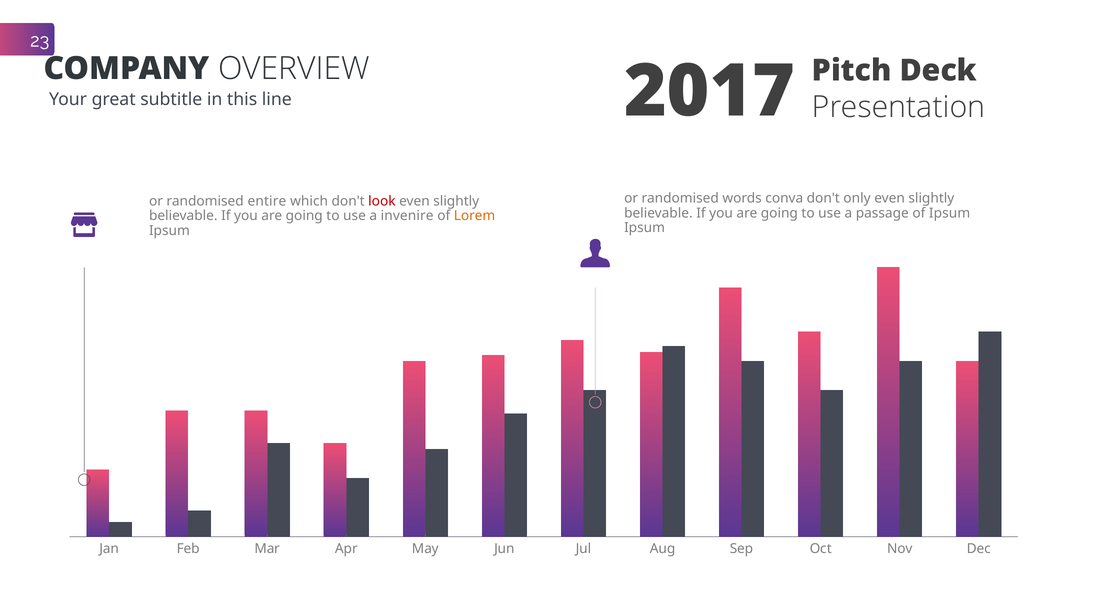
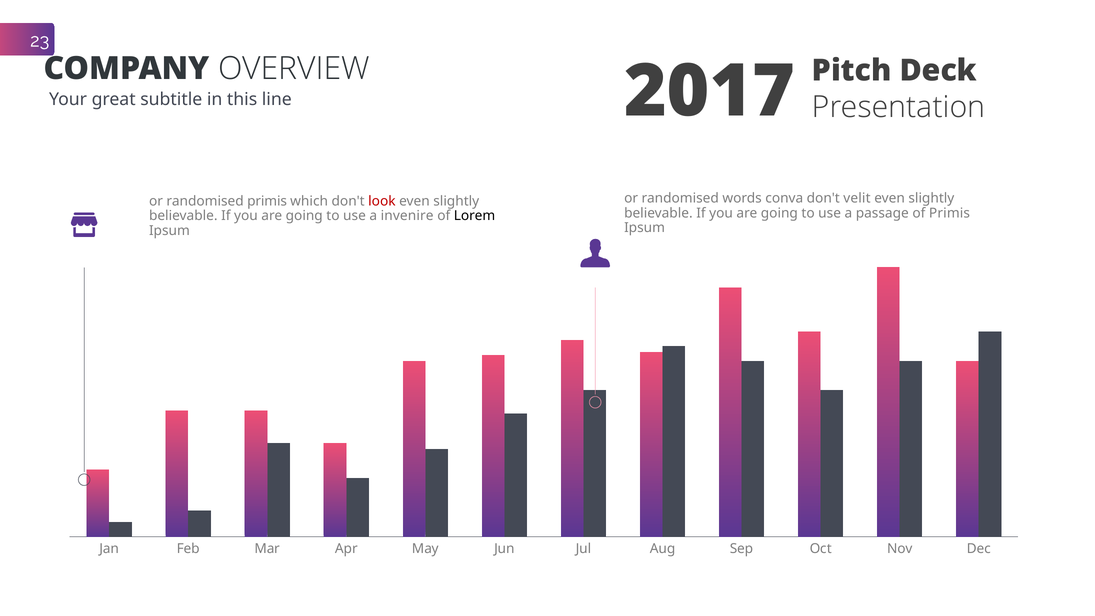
only: only -> velit
randomised entire: entire -> primis
of Ipsum: Ipsum -> Primis
Lorem colour: orange -> black
